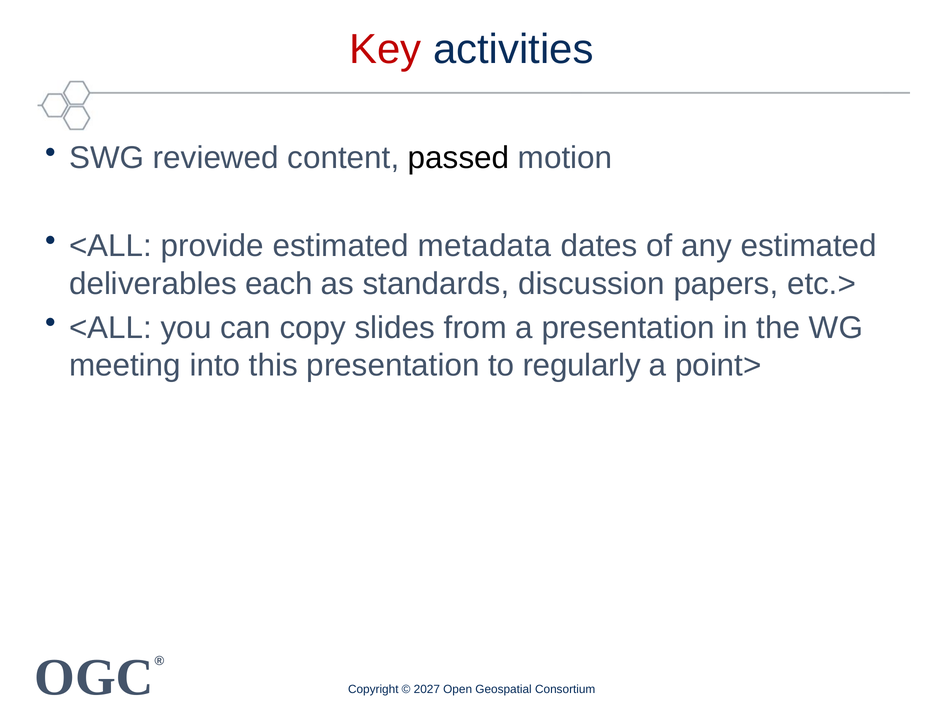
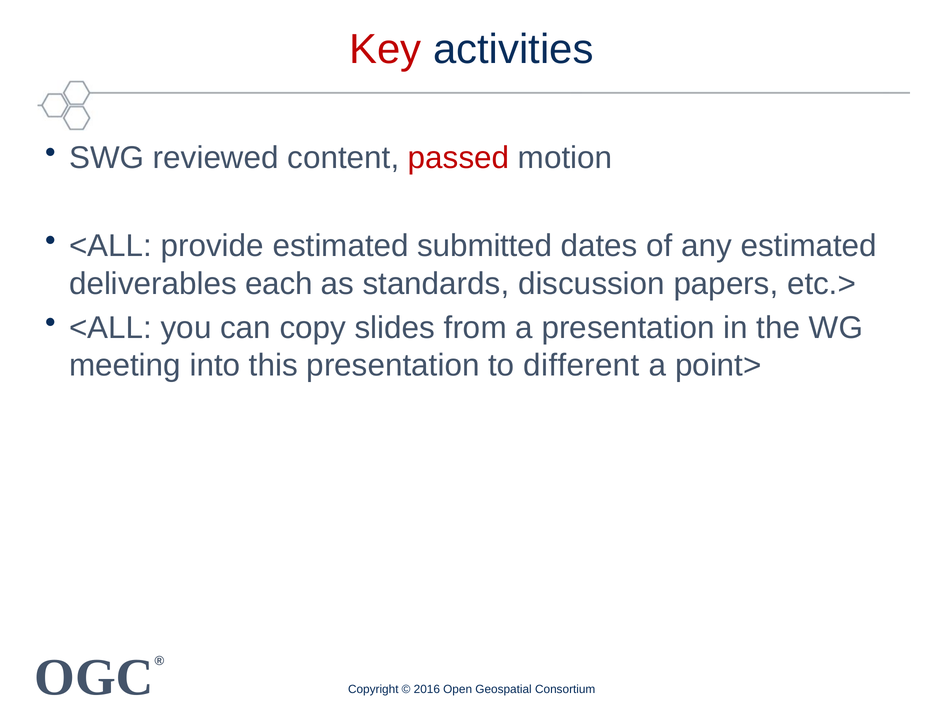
passed colour: black -> red
metadata: metadata -> submitted
regularly: regularly -> different
2027: 2027 -> 2016
